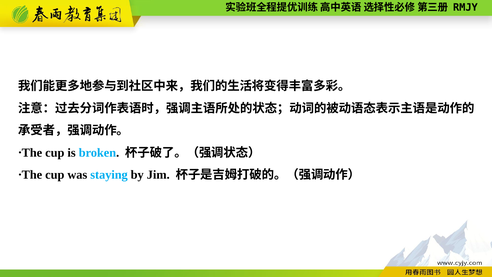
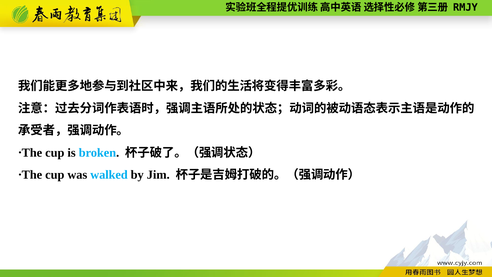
staying: staying -> walked
